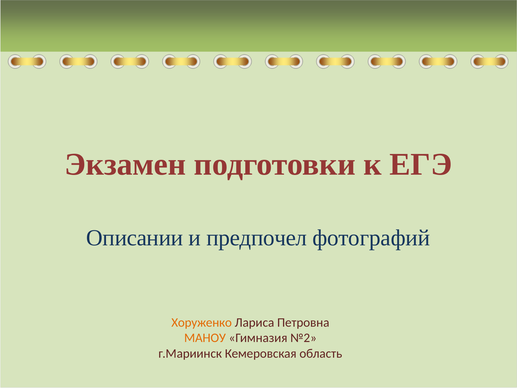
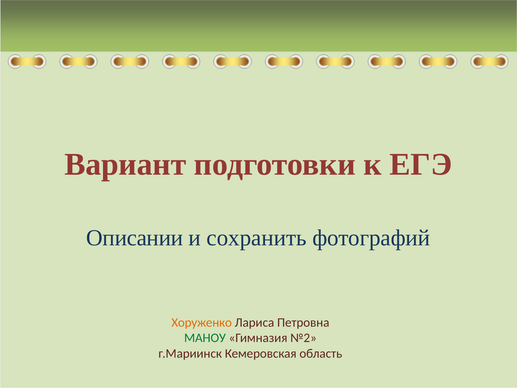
Экзамен: Экзамен -> Вариант
предпочел: предпочел -> сохранить
МАНОУ colour: orange -> green
